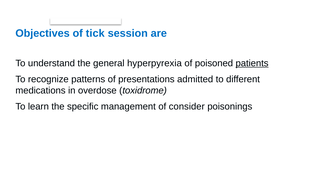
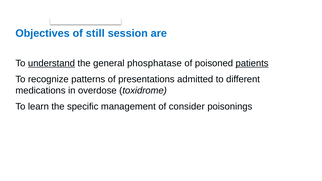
tick: tick -> still
understand underline: none -> present
hyperpyrexia: hyperpyrexia -> phosphatase
